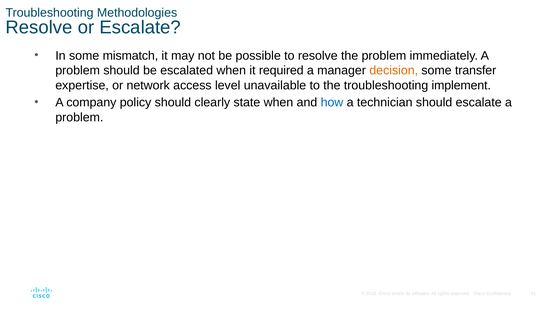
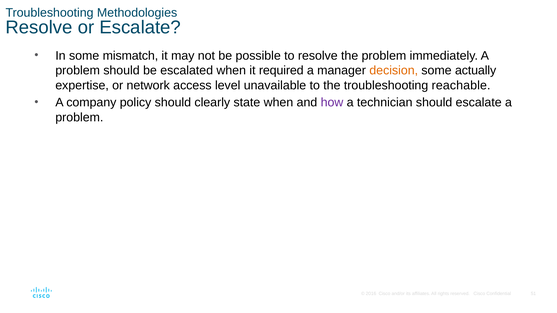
transfer: transfer -> actually
implement: implement -> reachable
how colour: blue -> purple
